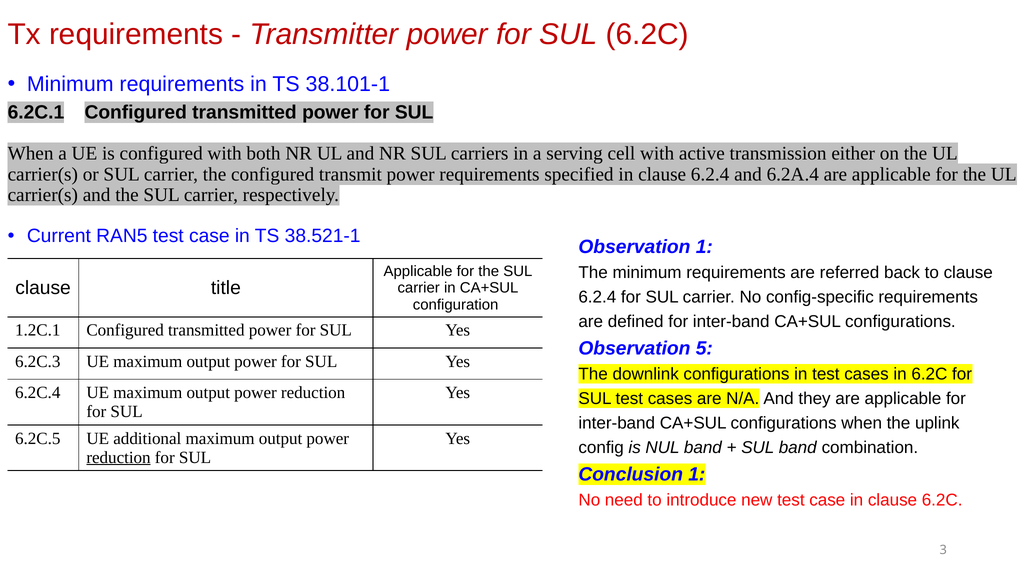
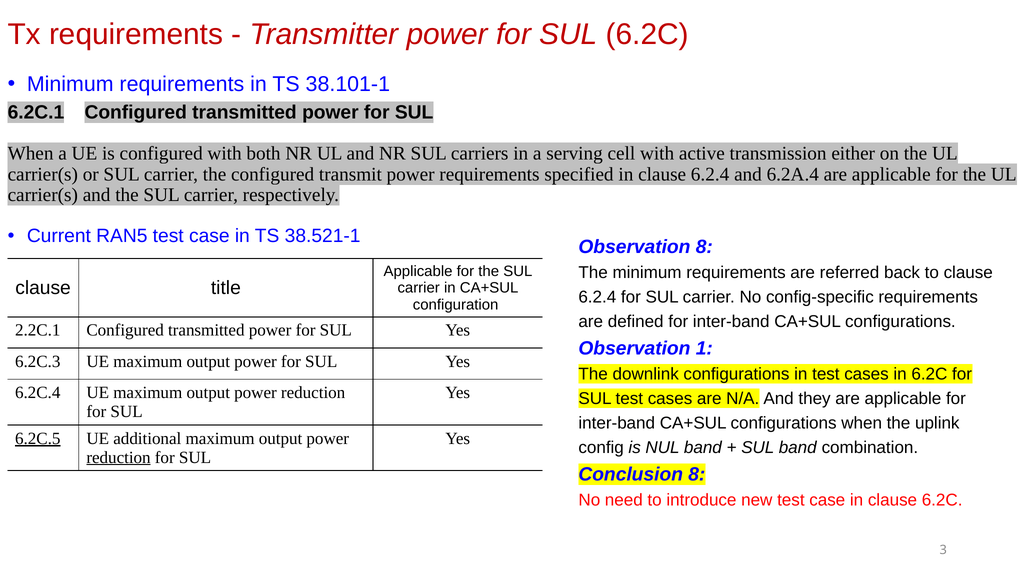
Observation 1: 1 -> 8
1.2C.1: 1.2C.1 -> 2.2C.1
5: 5 -> 1
6.2C.5 underline: none -> present
Conclusion 1: 1 -> 8
